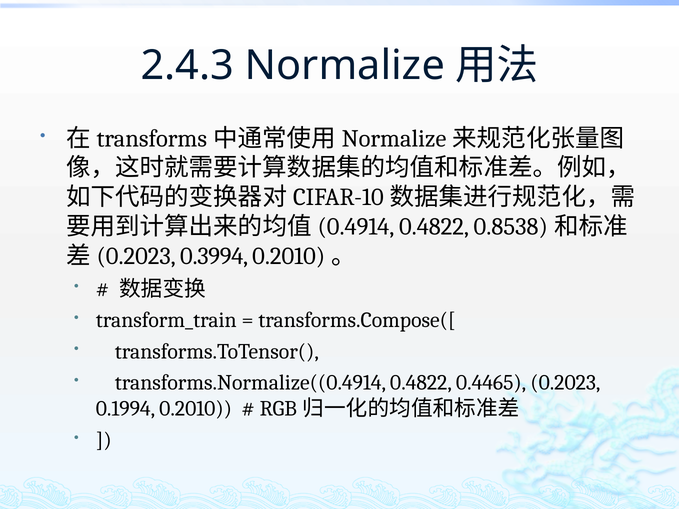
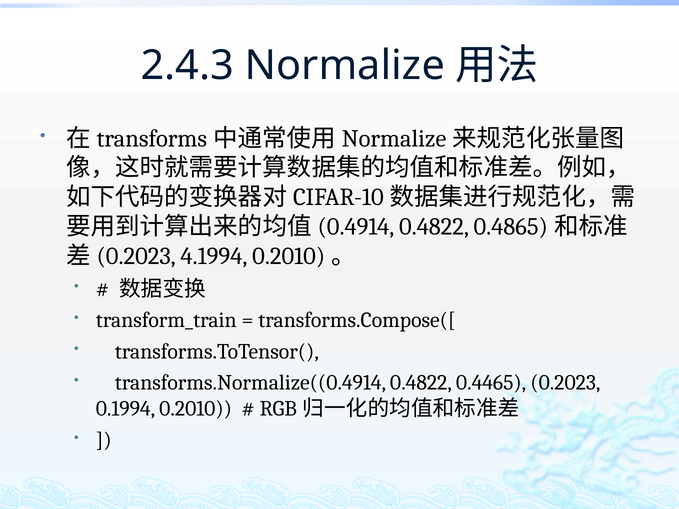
0.8538: 0.8538 -> 0.4865
0.3994: 0.3994 -> 4.1994
